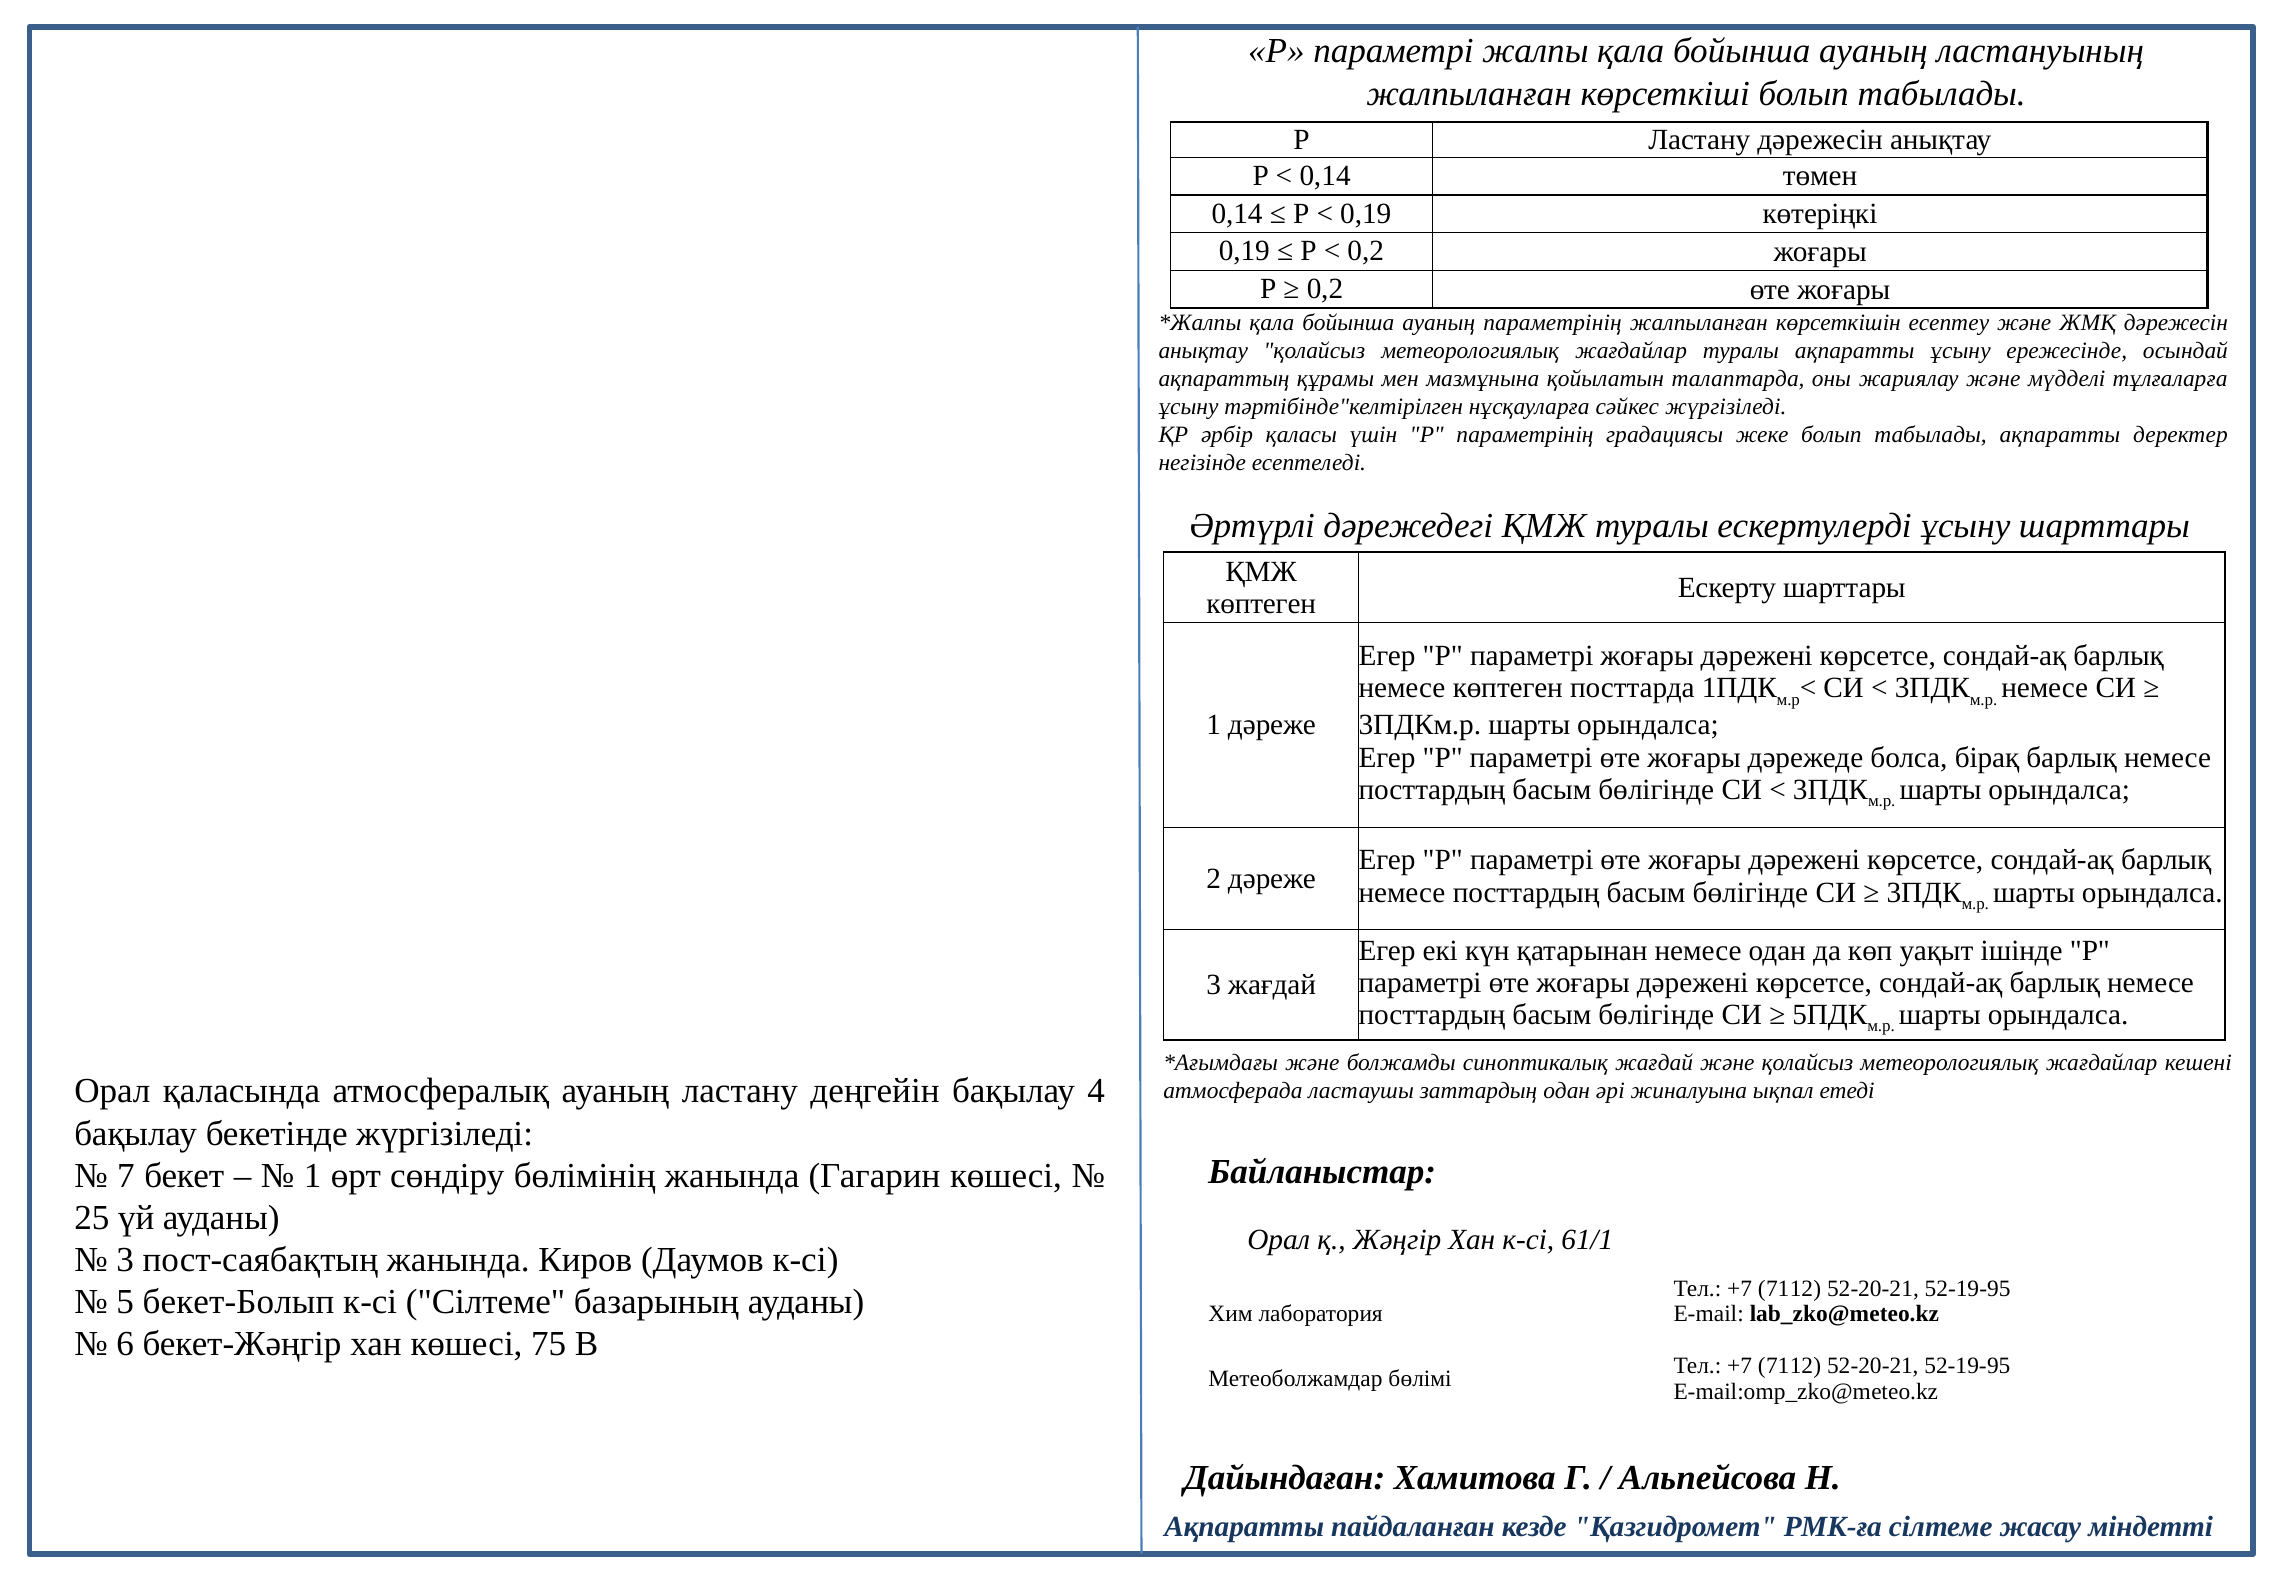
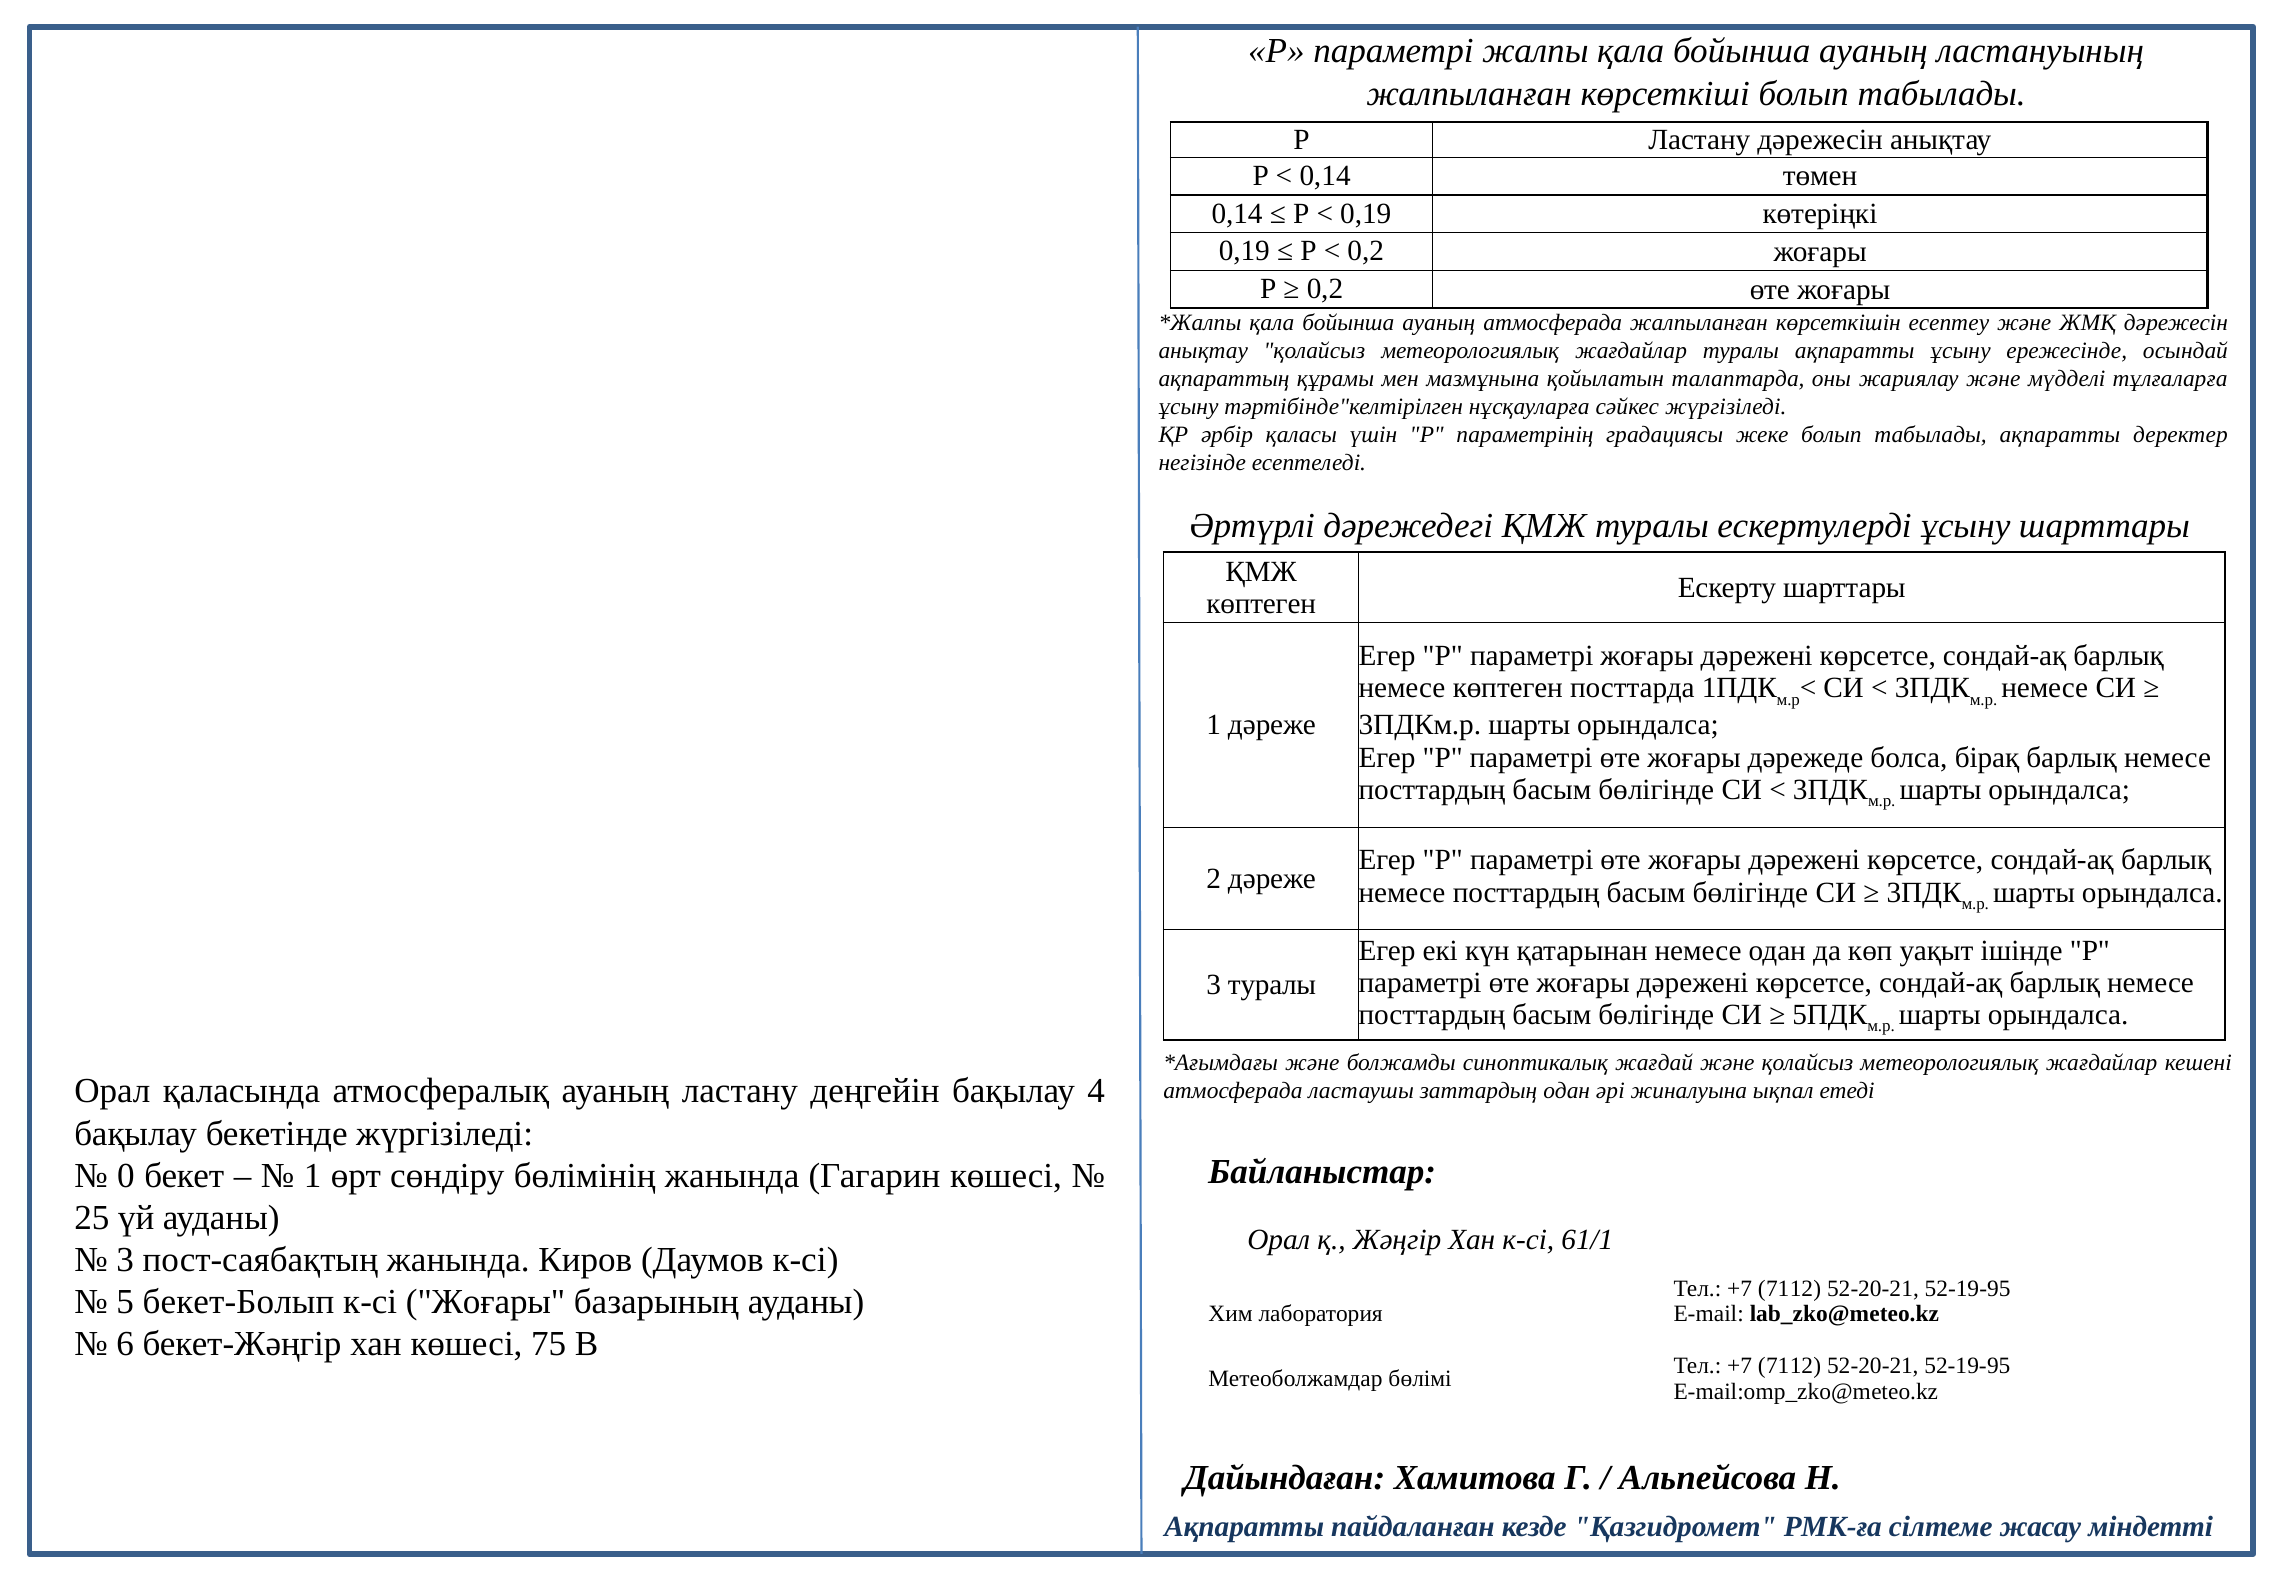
ауаның параметрінің: параметрінің -> атмосферада
3 жағдай: жағдай -> туралы
7: 7 -> 0
к-сі Сілтеме: Сілтеме -> Жоғары
